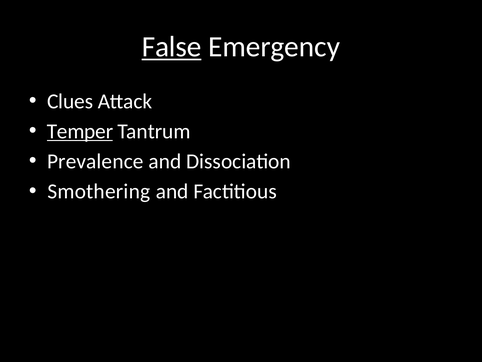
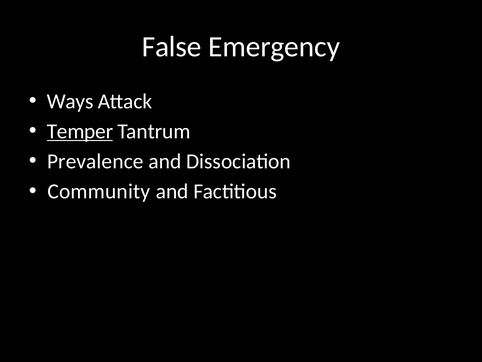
False underline: present -> none
Clues: Clues -> Ways
Smothering: Smothering -> Community
